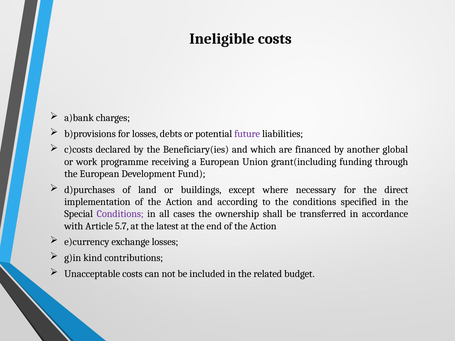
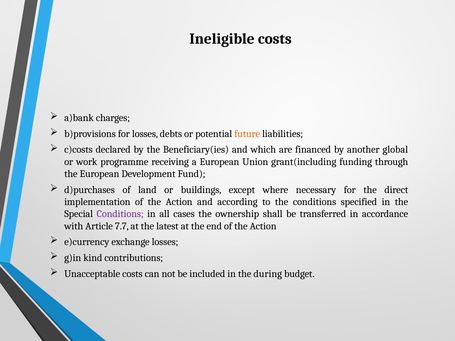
future colour: purple -> orange
5.7: 5.7 -> 7.7
related: related -> during
